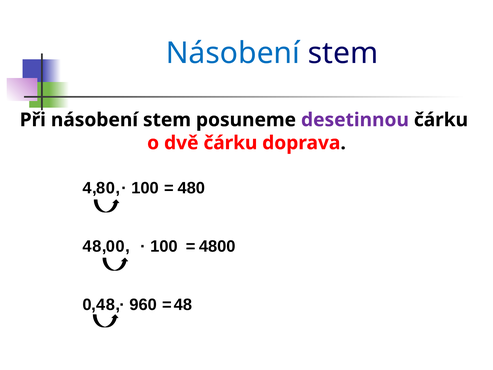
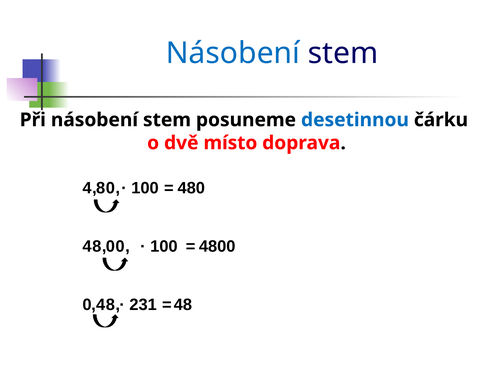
desetinnou colour: purple -> blue
dvě čárku: čárku -> místo
960: 960 -> 231
